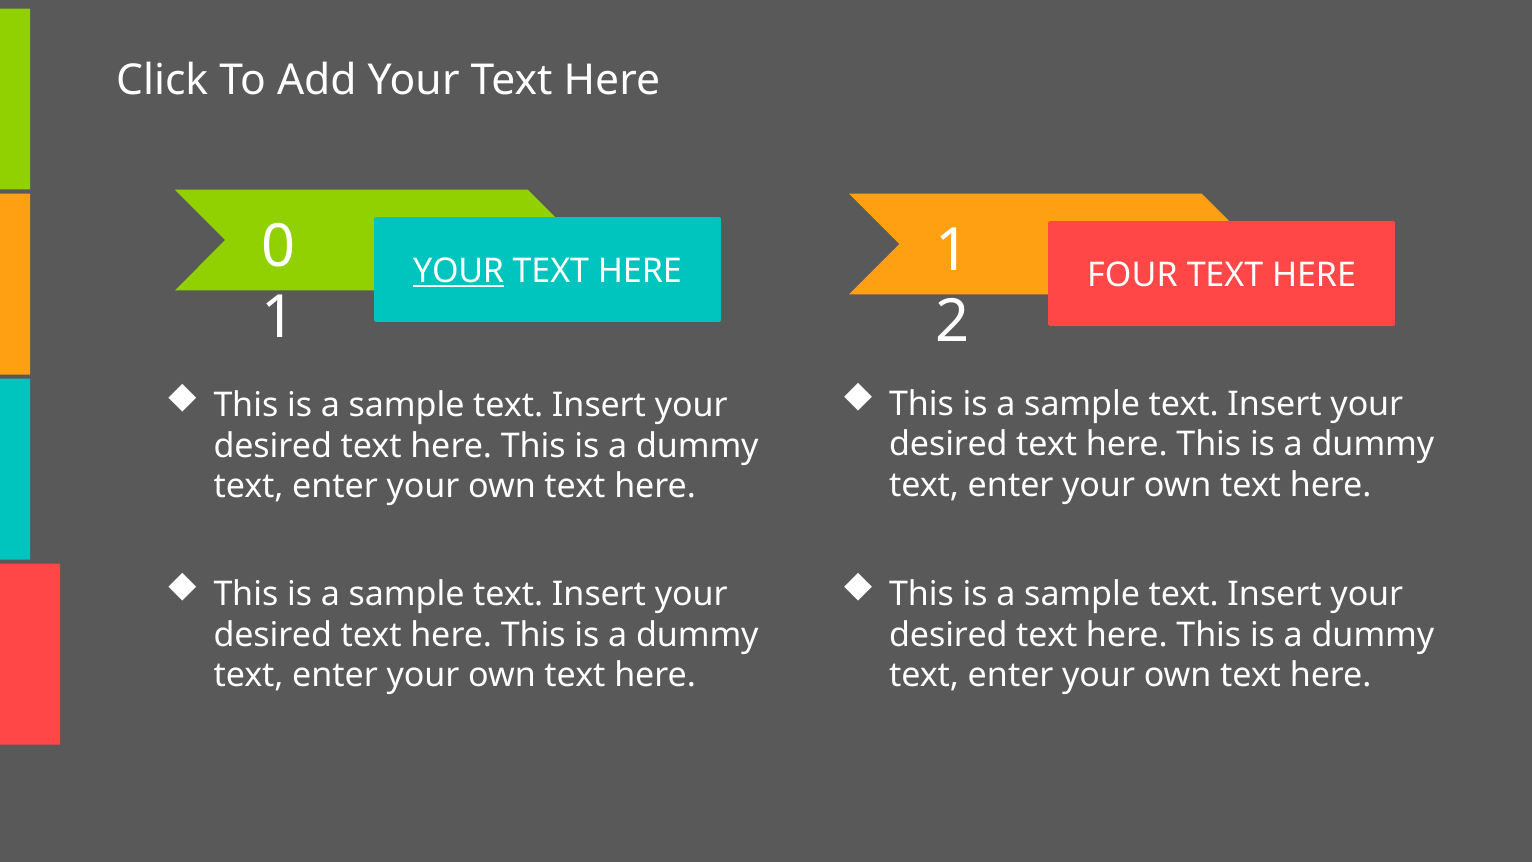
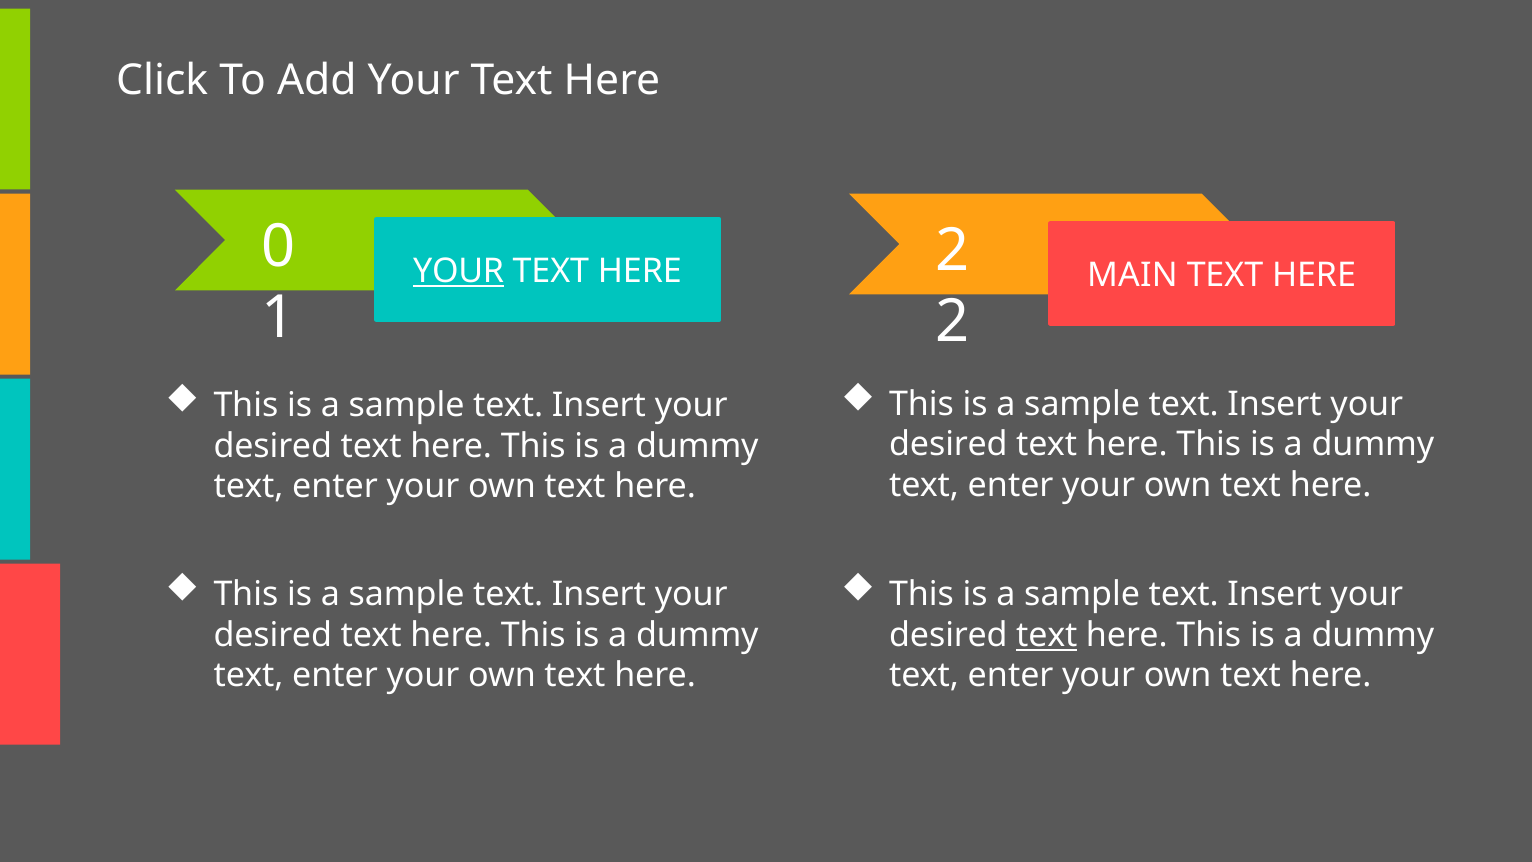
HERE 1: 1 -> 2
FOUR: FOUR -> MAIN
text at (1047, 635) underline: none -> present
